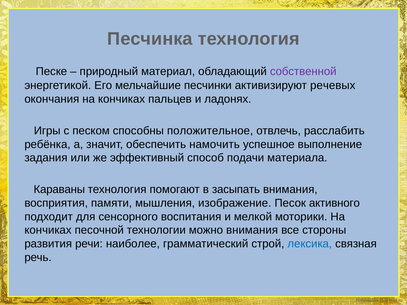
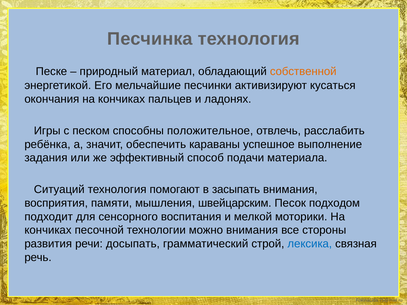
собственной colour: purple -> orange
речевых: речевых -> кусаться
намочить: намочить -> караваны
Караваны: Караваны -> Ситуаций
изображение: изображение -> швейцарским
активного: активного -> подходом
наиболее: наиболее -> досыпать
